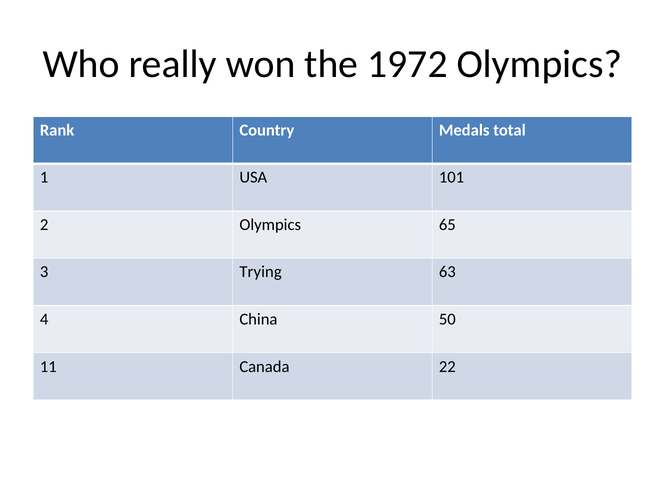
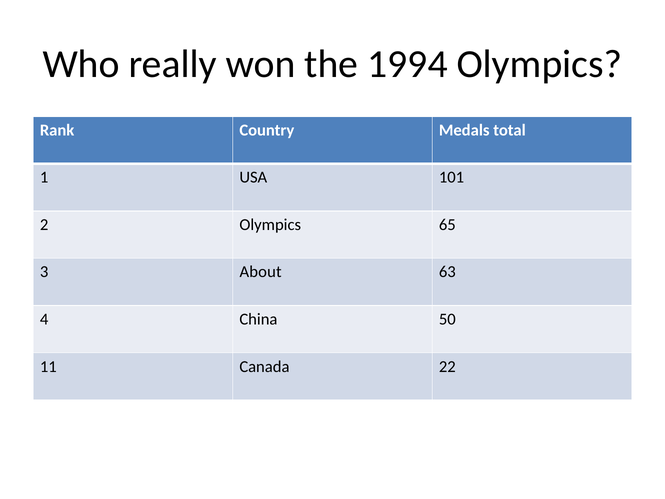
1972: 1972 -> 1994
Trying: Trying -> About
